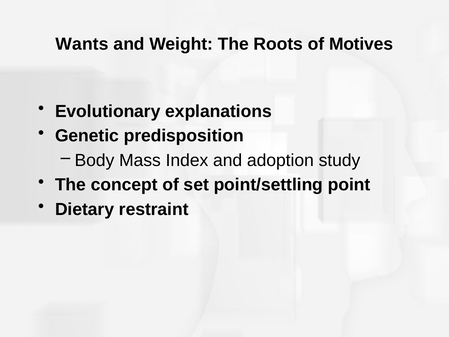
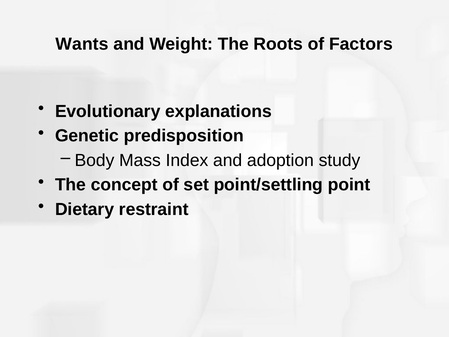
Motives: Motives -> Factors
